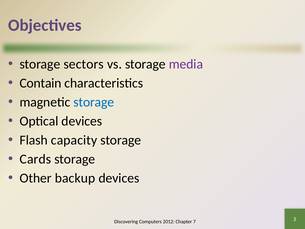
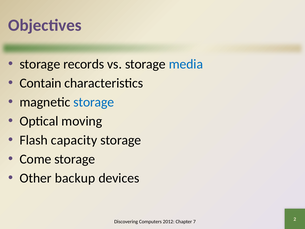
sectors: sectors -> records
media colour: purple -> blue
Optical devices: devices -> moving
Cards: Cards -> Come
